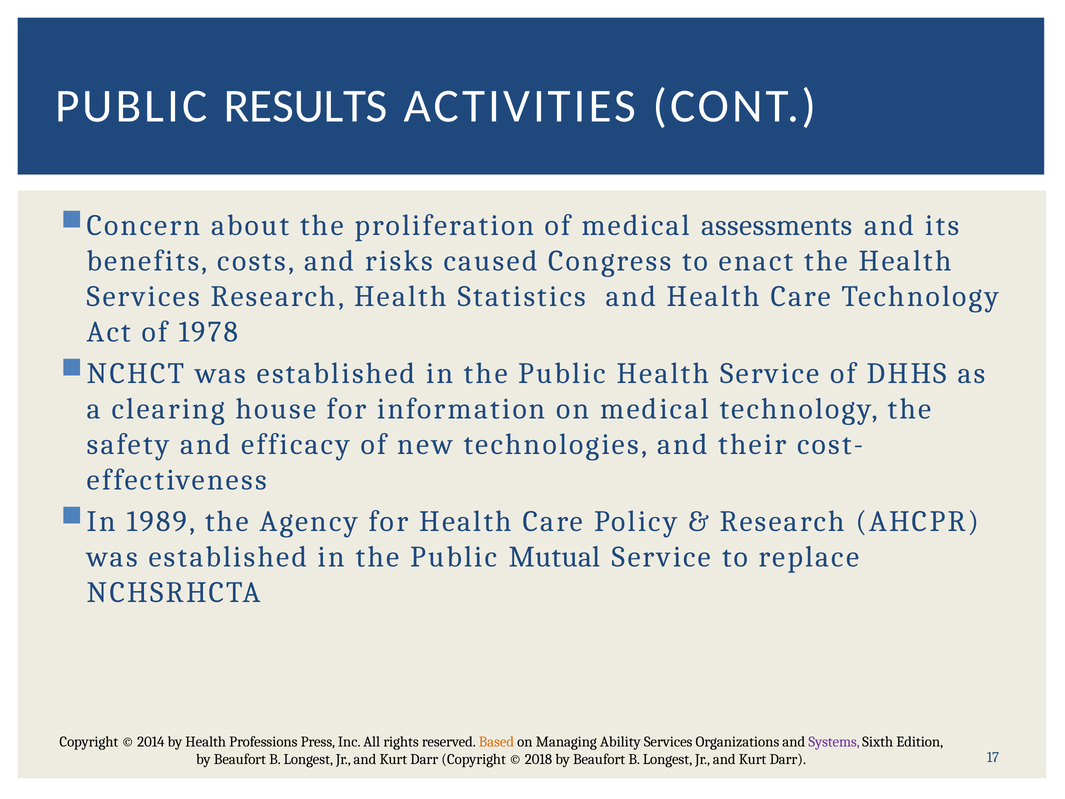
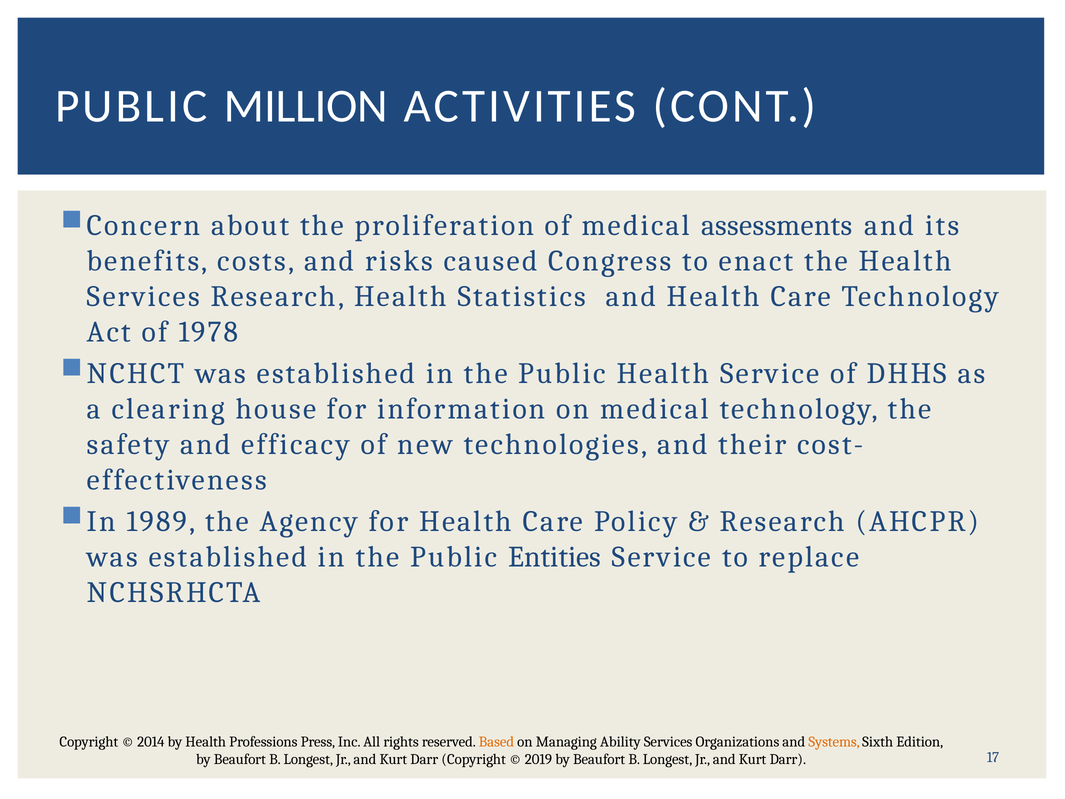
RESULTS: RESULTS -> MILLION
Mutual: Mutual -> Entities
Systems colour: purple -> orange
2018: 2018 -> 2019
